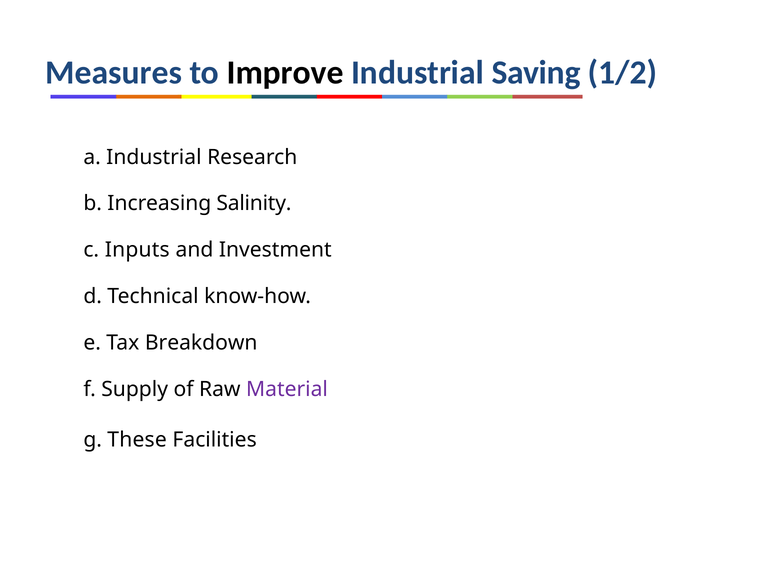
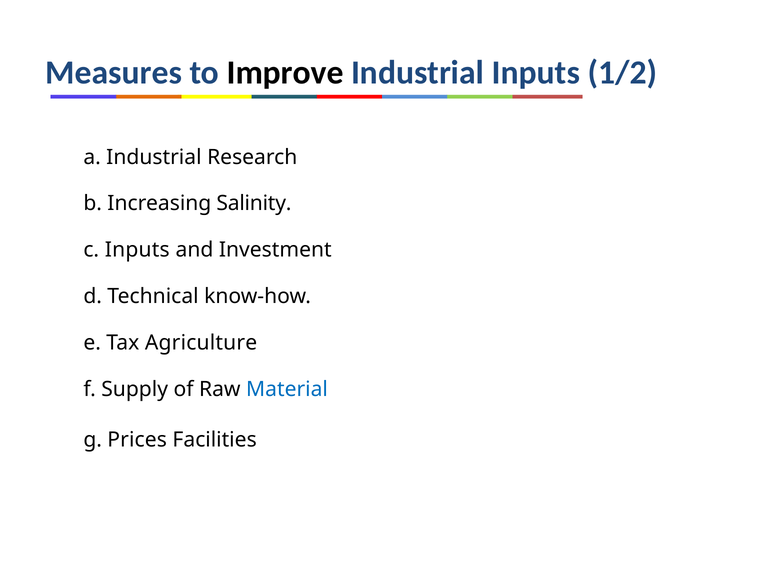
Industrial Saving: Saving -> Inputs
Breakdown: Breakdown -> Agriculture
Material colour: purple -> blue
These: These -> Prices
